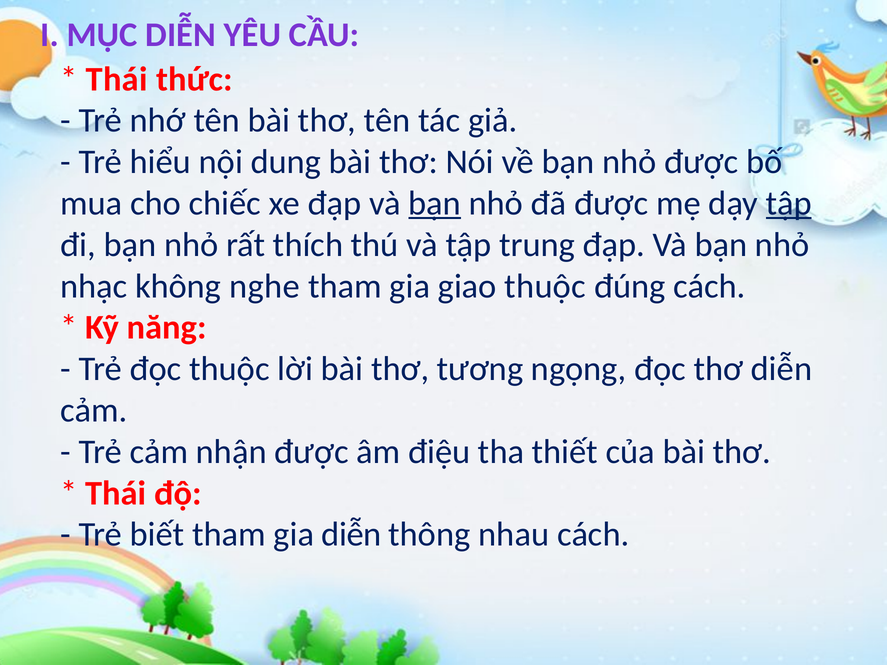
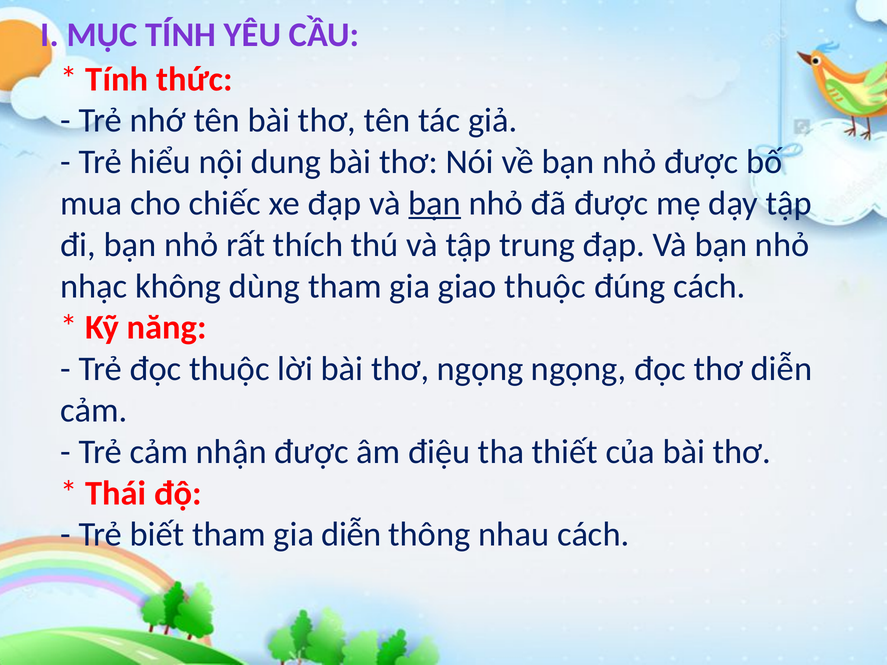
MỤC DIỄN: DIỄN -> TÍNH
Thái at (117, 79): Thái -> Tính
tập at (789, 203) underline: present -> none
nghe: nghe -> dùng
thơ tương: tương -> ngọng
